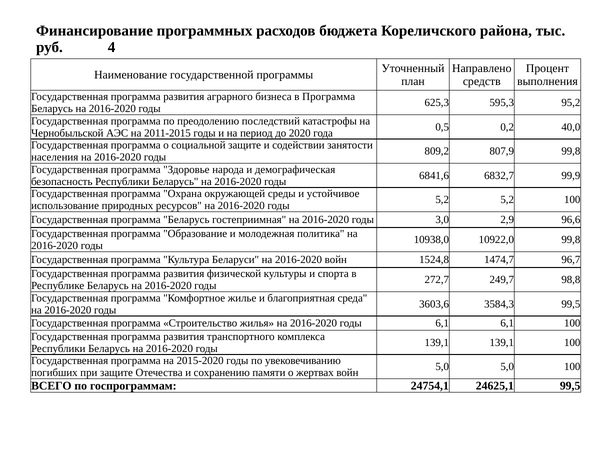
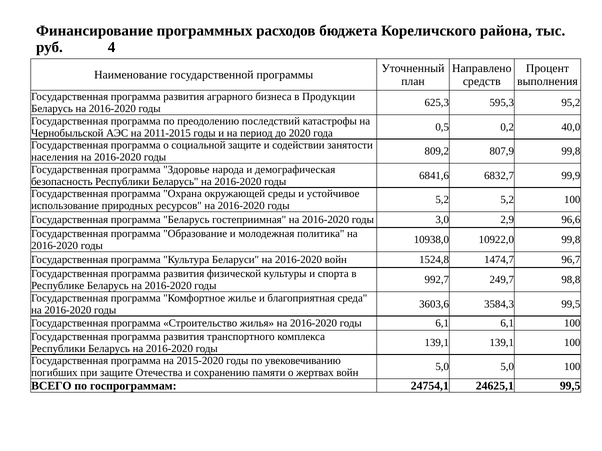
в Программа: Программа -> Продукции
272,7: 272,7 -> 992,7
